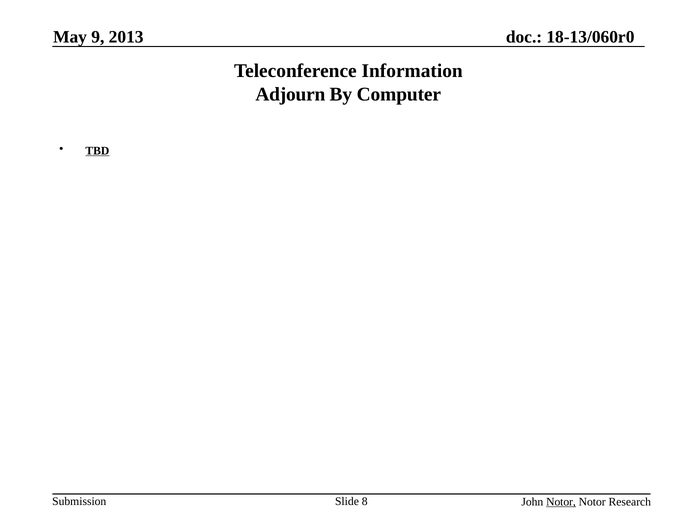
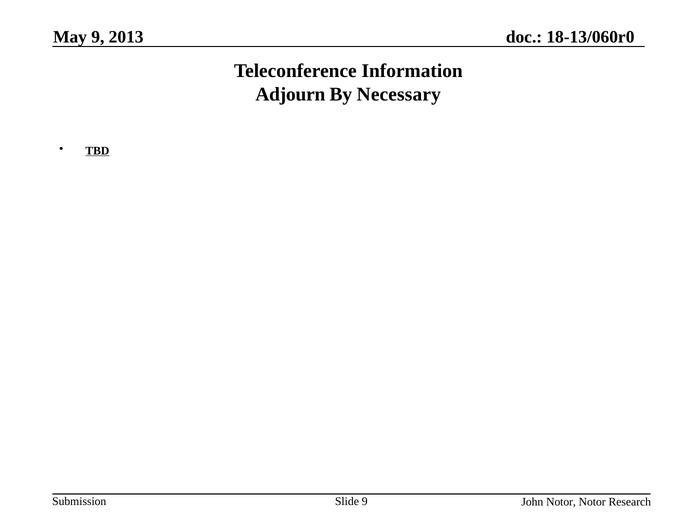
Computer: Computer -> Necessary
Notor at (561, 501) underline: present -> none
Slide 8: 8 -> 9
